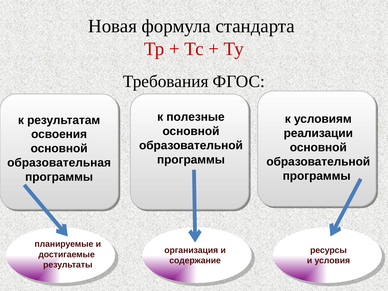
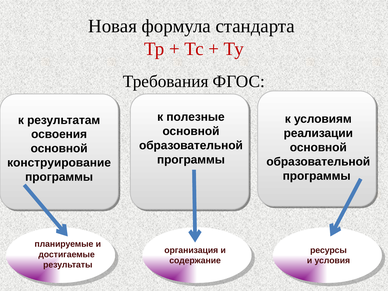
образовательная: образовательная -> конструирование
